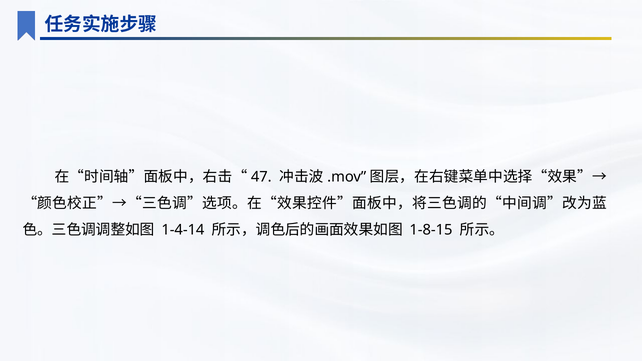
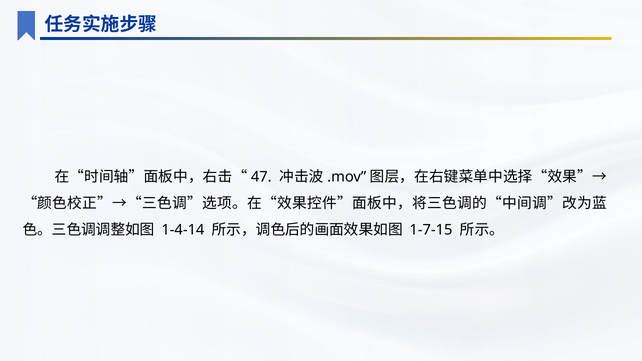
1-8-15: 1-8-15 -> 1-7-15
